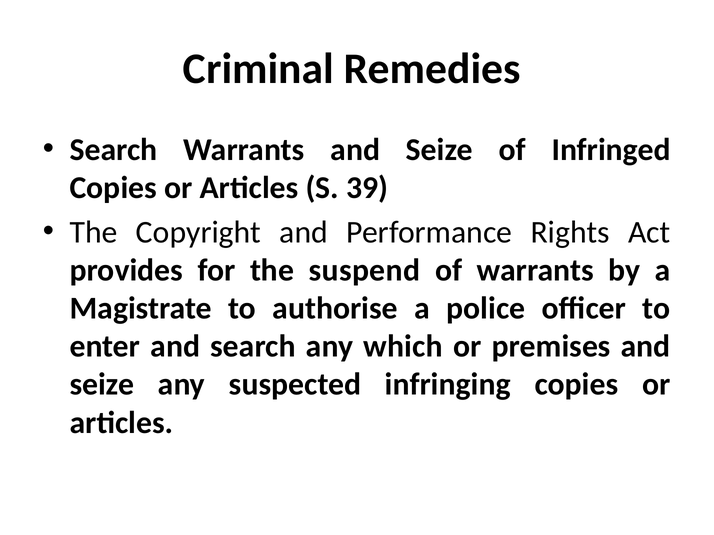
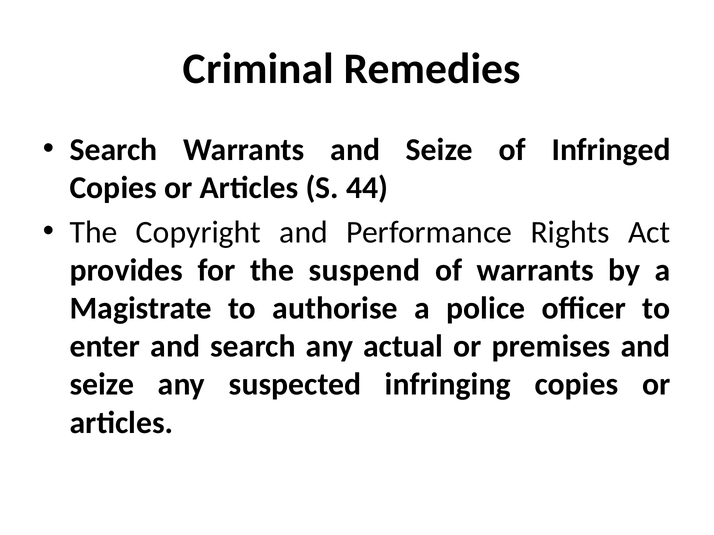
39: 39 -> 44
which: which -> actual
